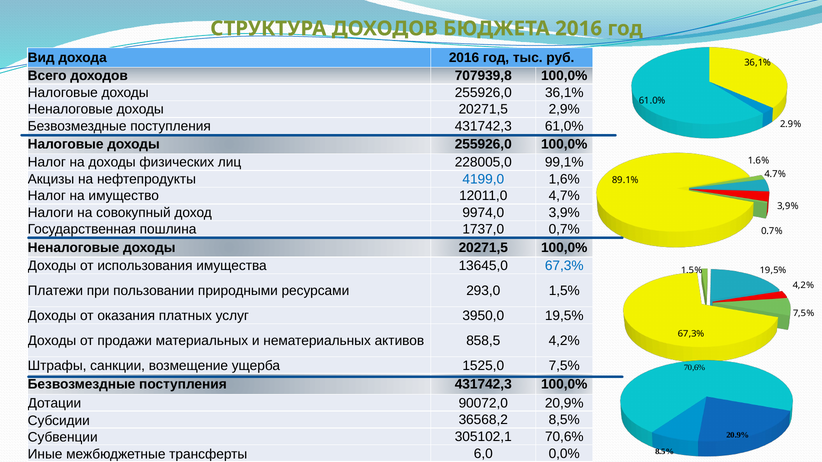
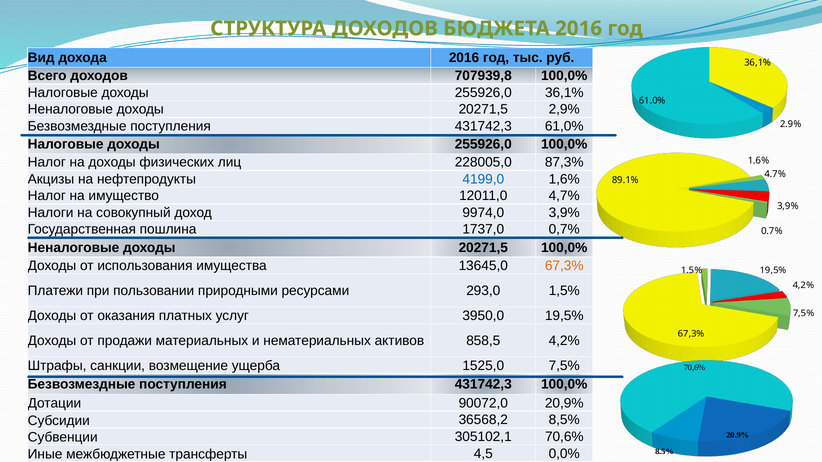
99,1%: 99,1% -> 87,3%
67,3% at (564, 266) colour: blue -> orange
6,0: 6,0 -> 4,5
